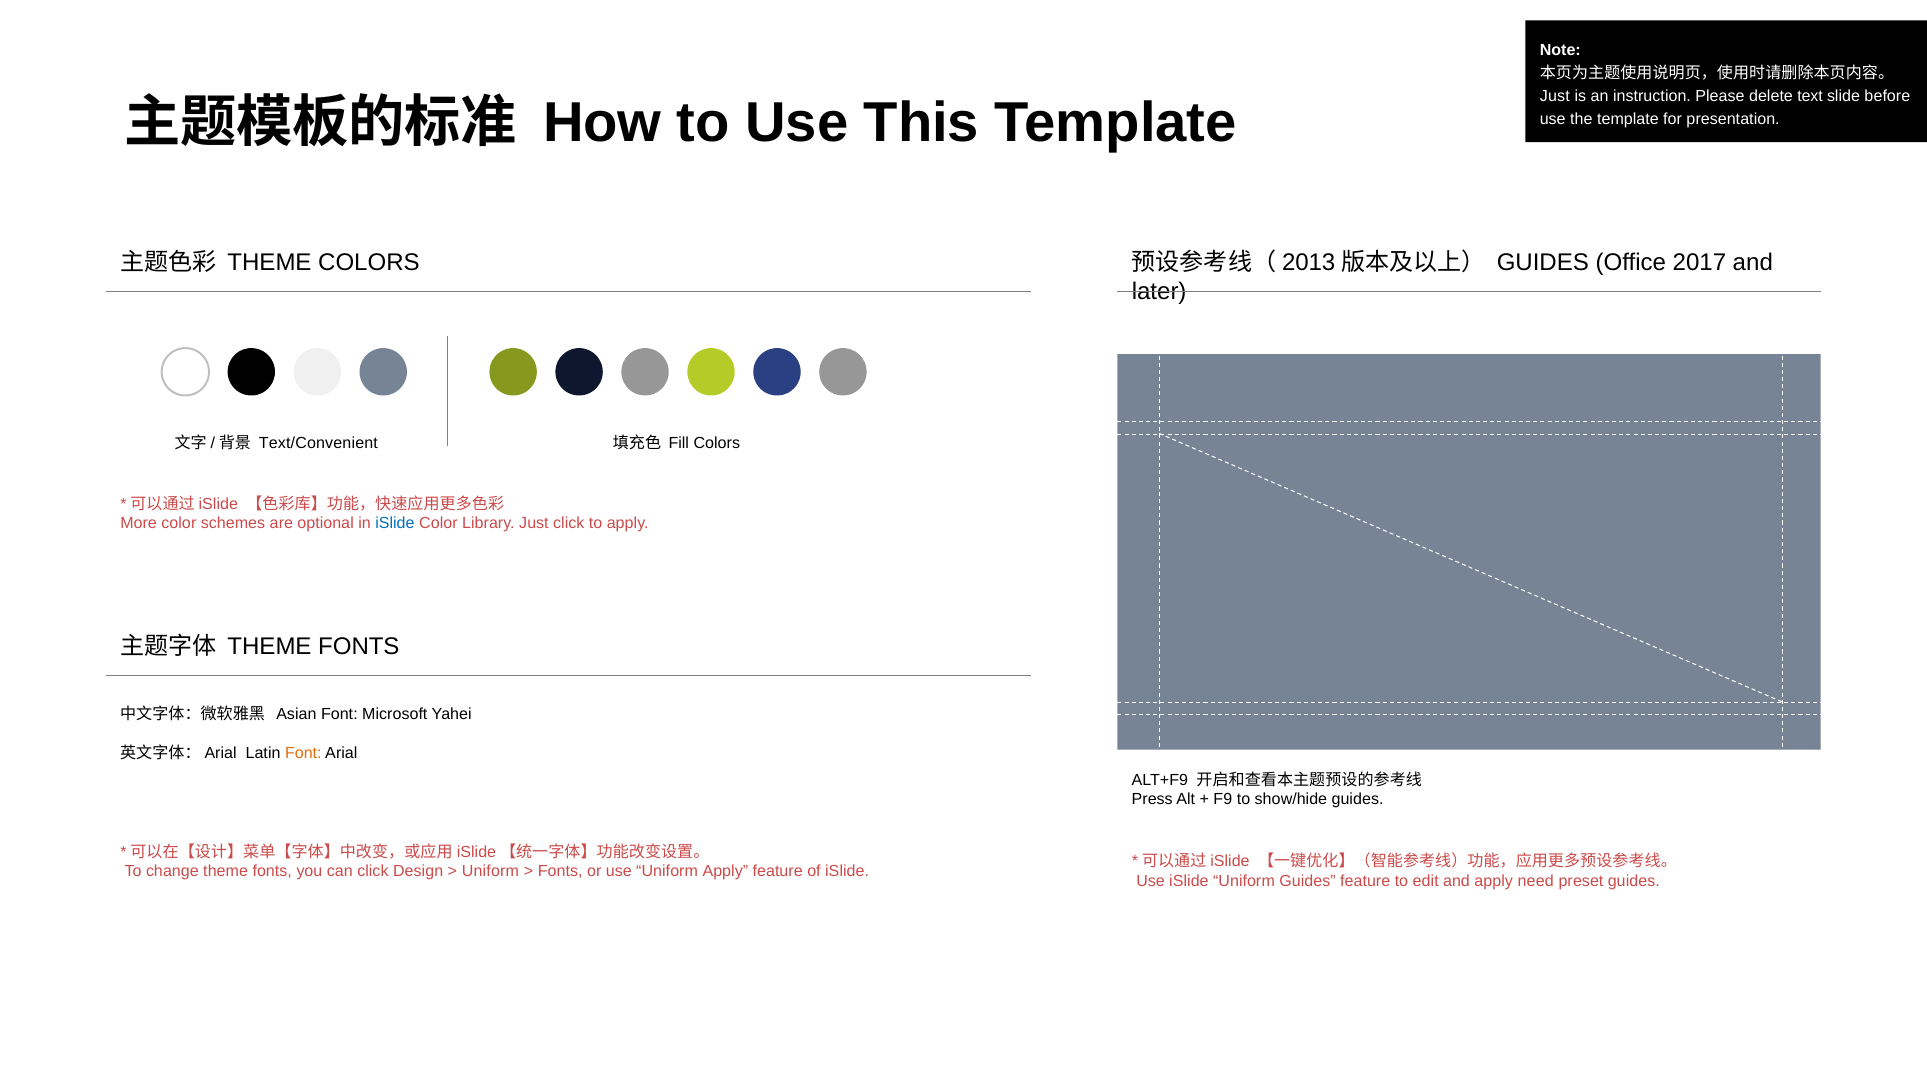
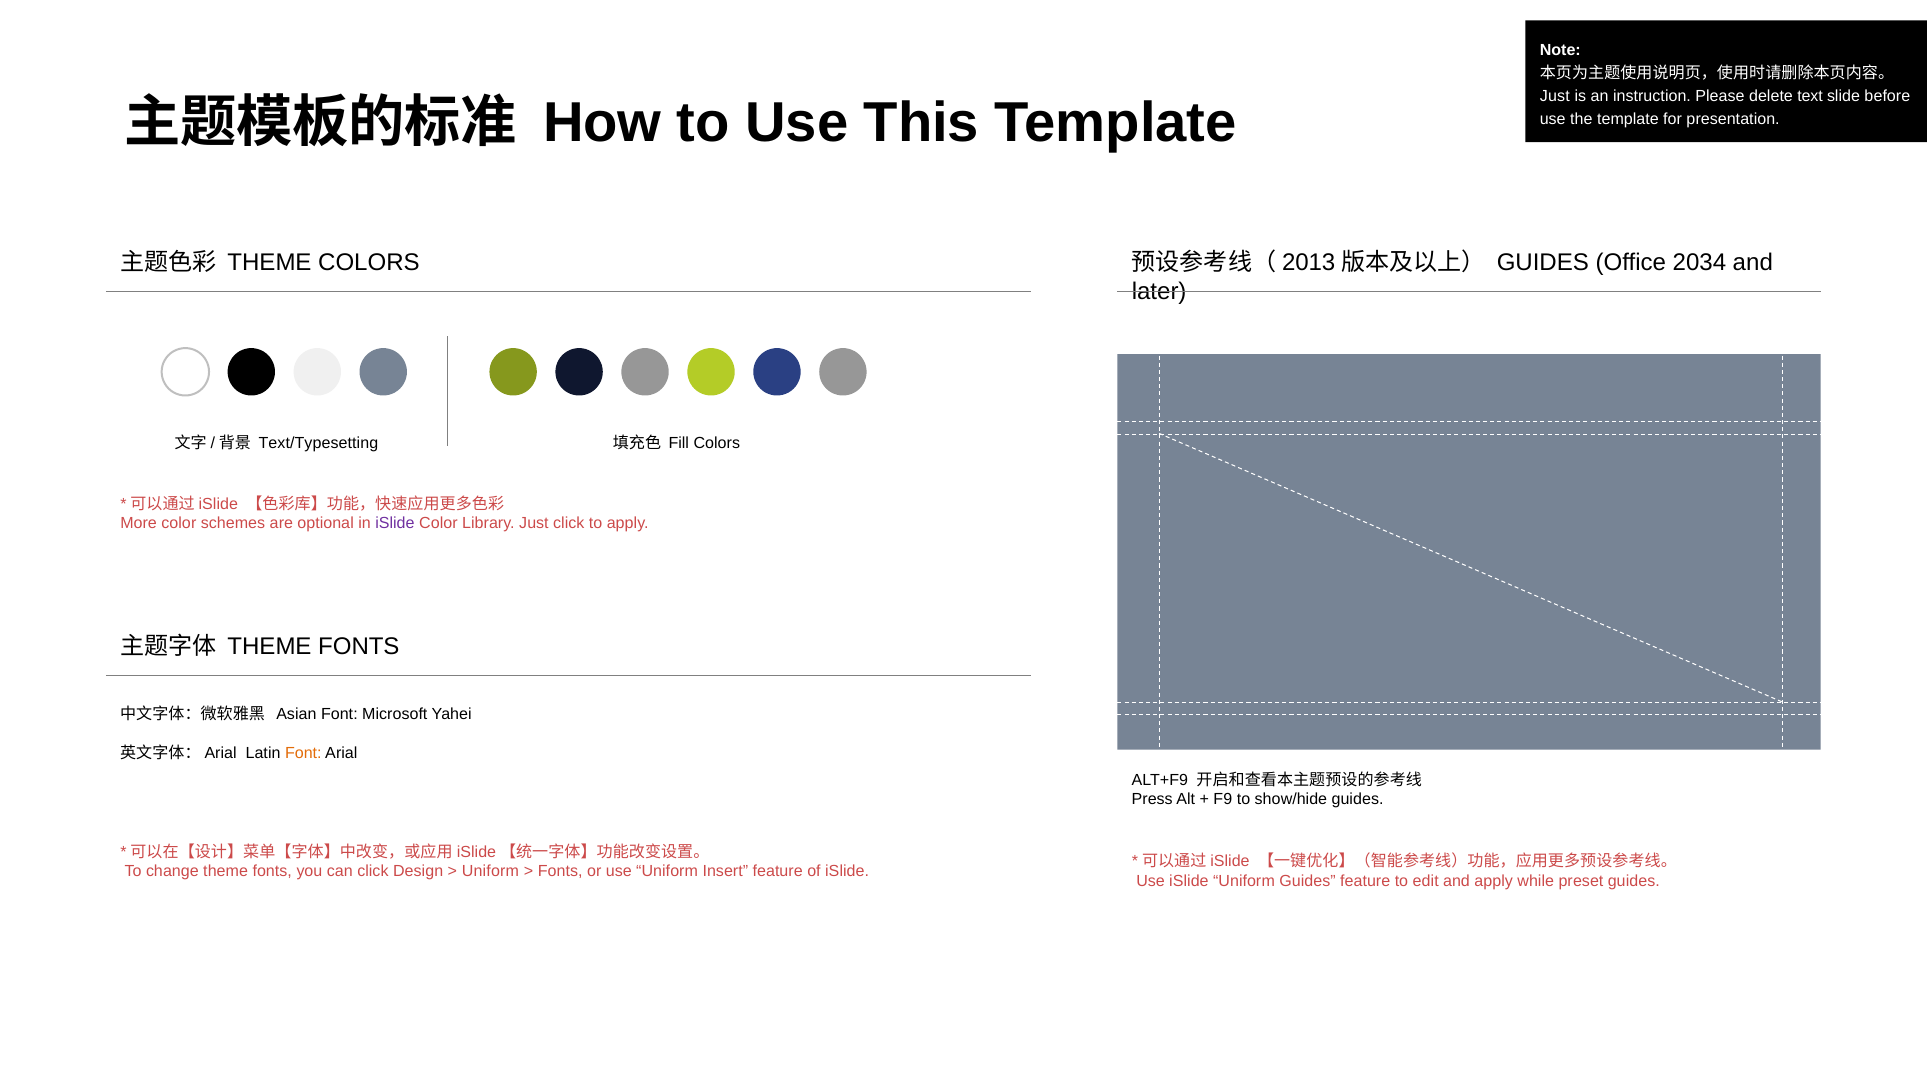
2017: 2017 -> 2034
Text/Convenient: Text/Convenient -> Text/Typesetting
iSlide at (395, 523) colour: blue -> purple
Uniform Apply: Apply -> Insert
need: need -> while
